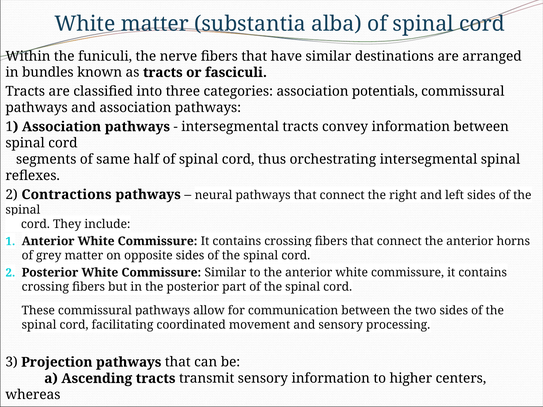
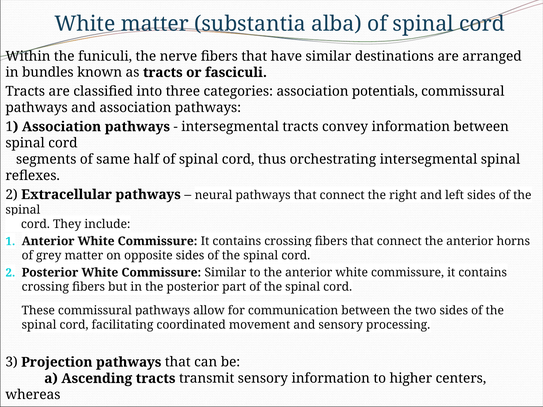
Contractions: Contractions -> Extracellular
